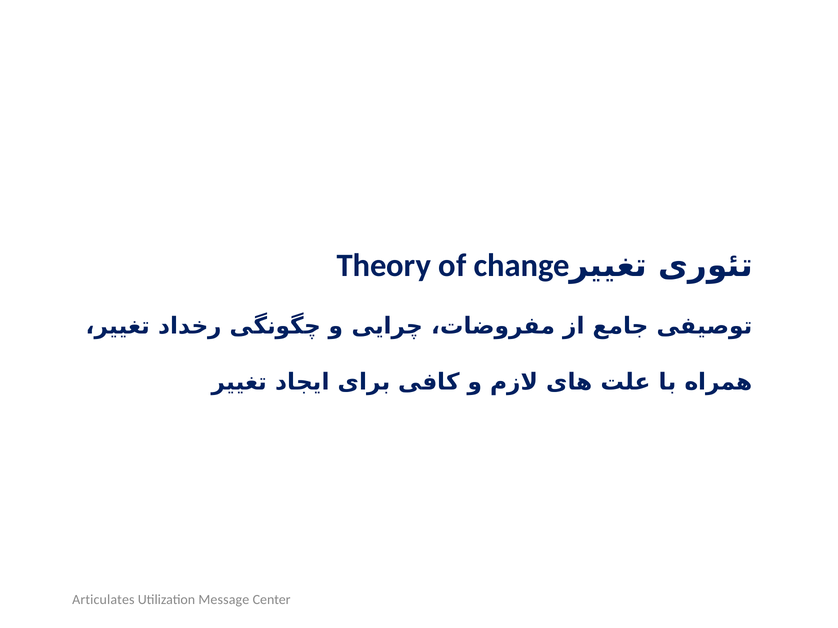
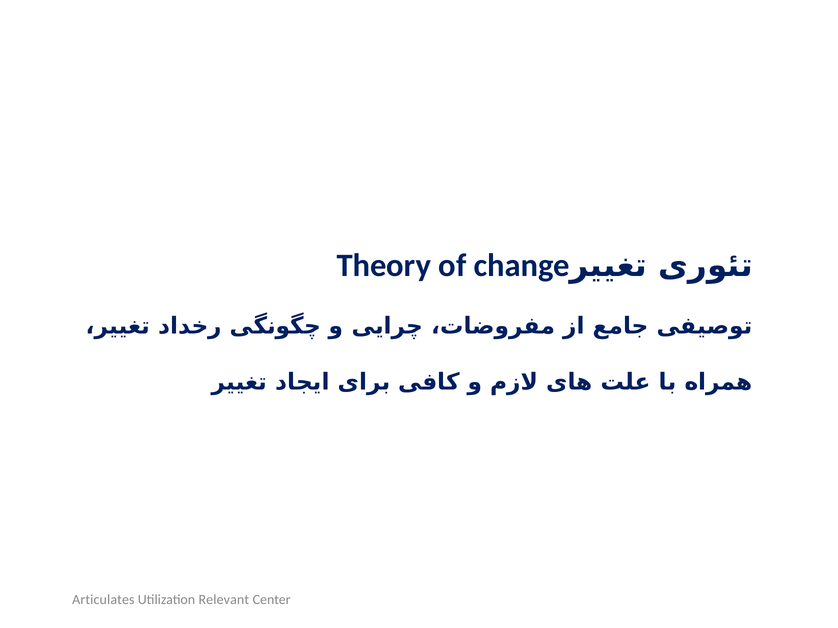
Message: Message -> Relevant
